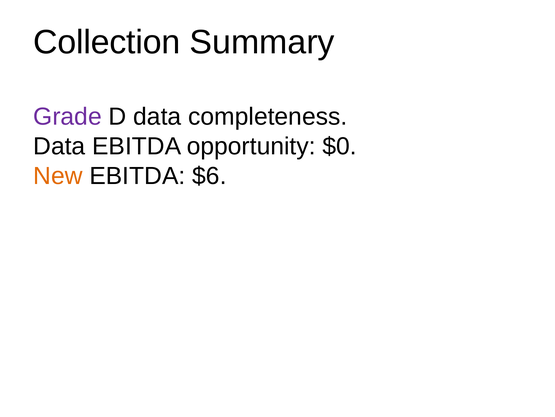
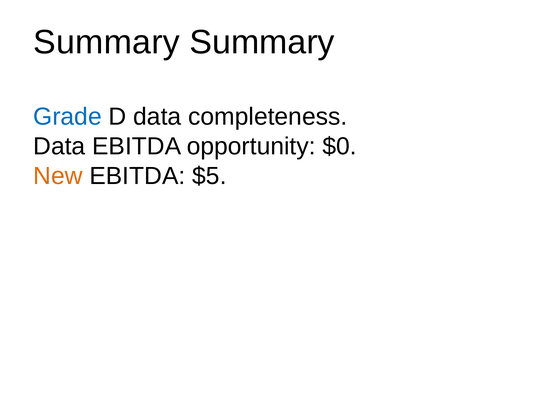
Collection at (107, 42): Collection -> Summary
Grade colour: purple -> blue
$6: $6 -> $5
